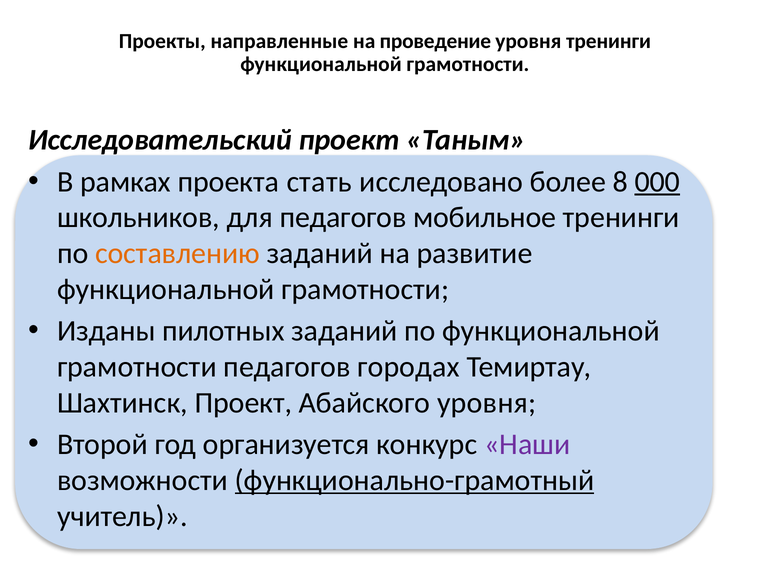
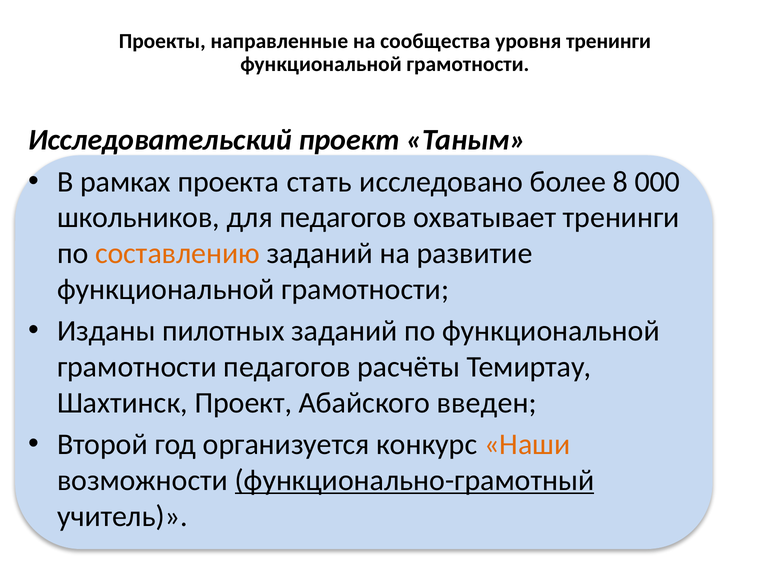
проведение: проведение -> сообщества
000 underline: present -> none
мобильное: мобильное -> охватывает
городах: городах -> расчёты
Абайского уровня: уровня -> введен
Наши colour: purple -> orange
